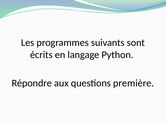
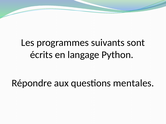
première: première -> mentales
